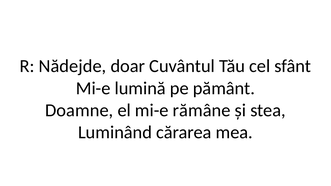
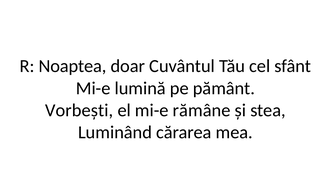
Nădejde: Nădejde -> Noaptea
Doamne: Doamne -> Vorbești
